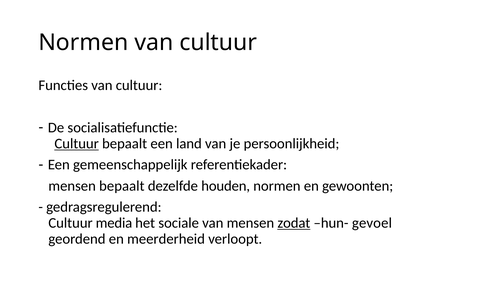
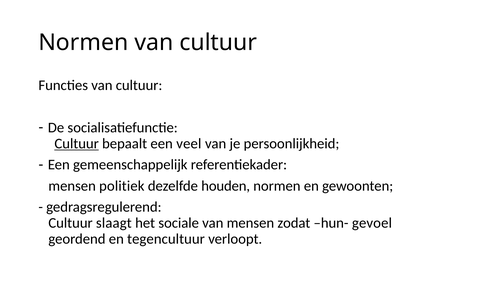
land: land -> veel
mensen bepaalt: bepaalt -> politiek
media: media -> slaagt
zodat underline: present -> none
meerderheid: meerderheid -> tegencultuur
